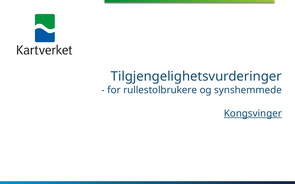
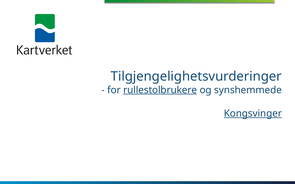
rullestolbrukere underline: none -> present
